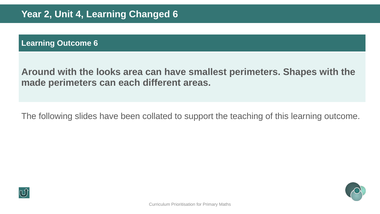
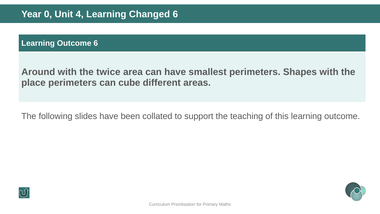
2: 2 -> 0
looks: looks -> twice
made: made -> place
each: each -> cube
